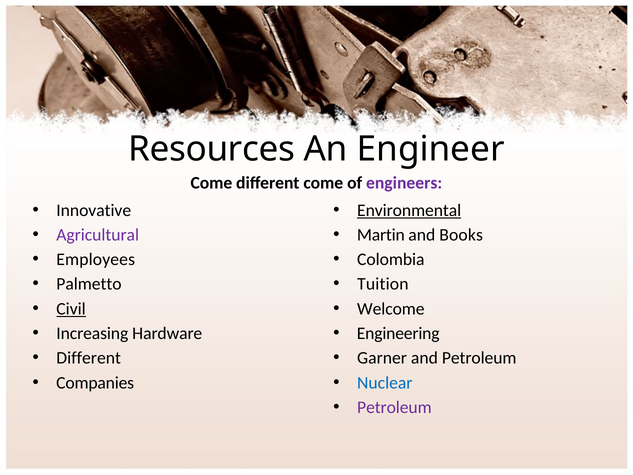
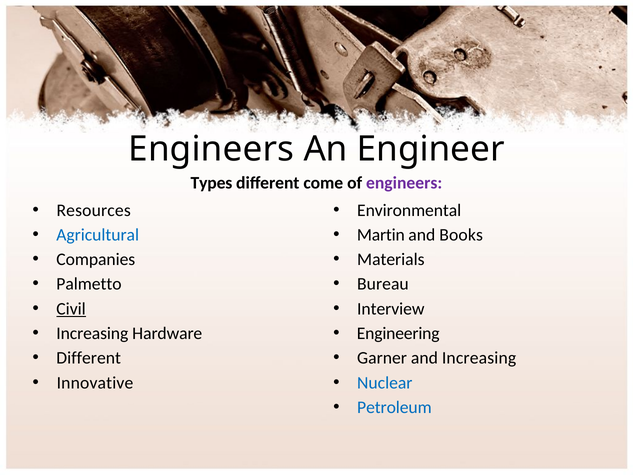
Resources at (212, 149): Resources -> Engineers
Come at (211, 183): Come -> Types
Innovative: Innovative -> Resources
Environmental underline: present -> none
Agricultural colour: purple -> blue
Employees: Employees -> Companies
Colombia: Colombia -> Materials
Tuition: Tuition -> Bureau
Welcome: Welcome -> Interview
and Petroleum: Petroleum -> Increasing
Companies: Companies -> Innovative
Petroleum at (394, 407) colour: purple -> blue
